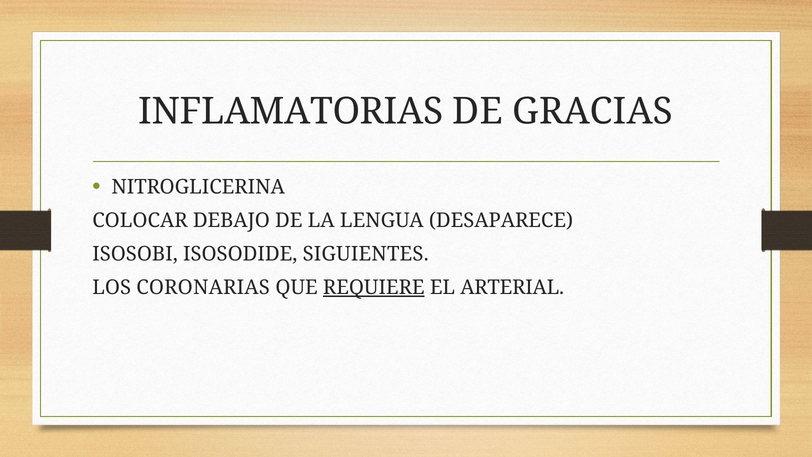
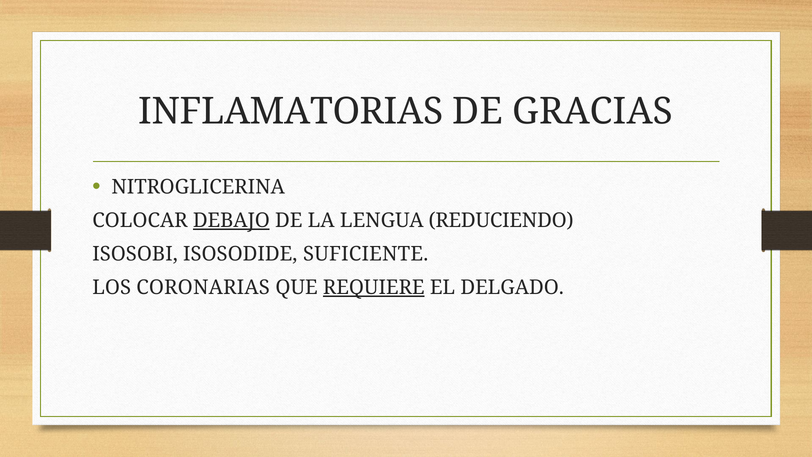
DEBAJO underline: none -> present
DESAPARECE: DESAPARECE -> REDUCIENDO
SIGUIENTES: SIGUIENTES -> SUFICIENTE
ARTERIAL: ARTERIAL -> DELGADO
